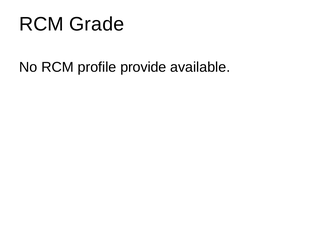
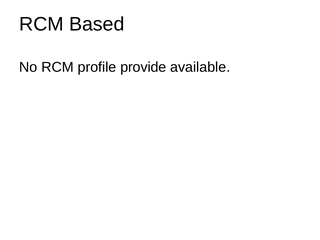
Grade: Grade -> Based
